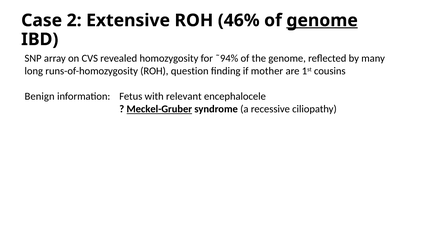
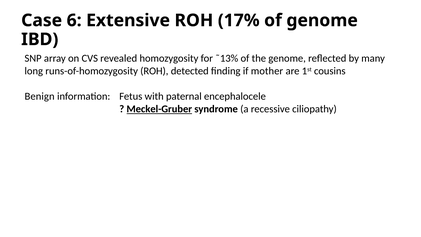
2: 2 -> 6
46%: 46% -> 17%
genome at (322, 20) underline: present -> none
˜94%: ˜94% -> ˜13%
question: question -> detected
relevant: relevant -> paternal
